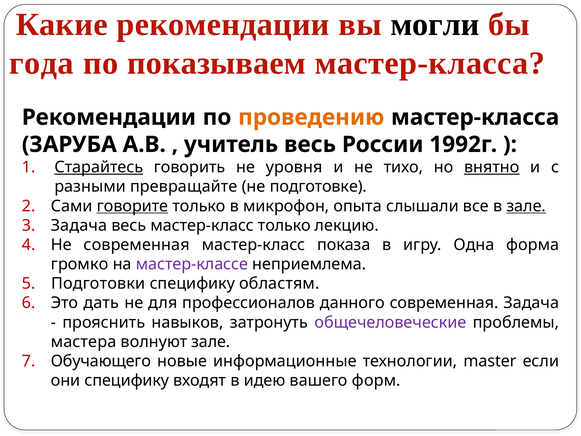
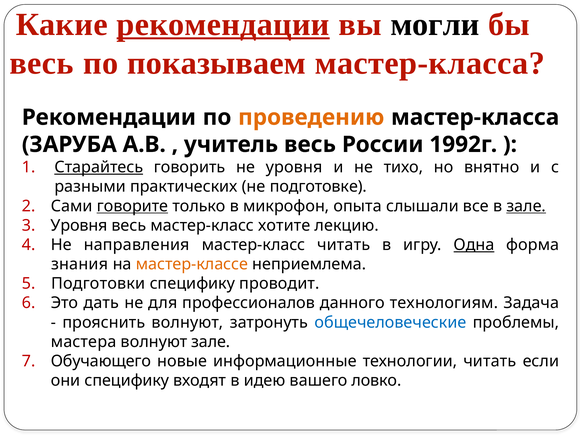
рекомендации at (223, 25) underline: none -> present
года at (41, 63): года -> весь
внятно underline: present -> none
превращайте: превращайте -> практических
Задача at (79, 225): Задача -> Уровня
мастер-класс только: только -> хотите
Не современная: современная -> направления
мастер-класс показа: показа -> читать
Одна underline: none -> present
громко: громко -> знания
мастер-классе colour: purple -> orange
областям: областям -> проводит
данного современная: современная -> технологиям
прояснить навыков: навыков -> волнуют
общечеловеческие colour: purple -> blue
технологии master: master -> читать
форм: форм -> ловко
